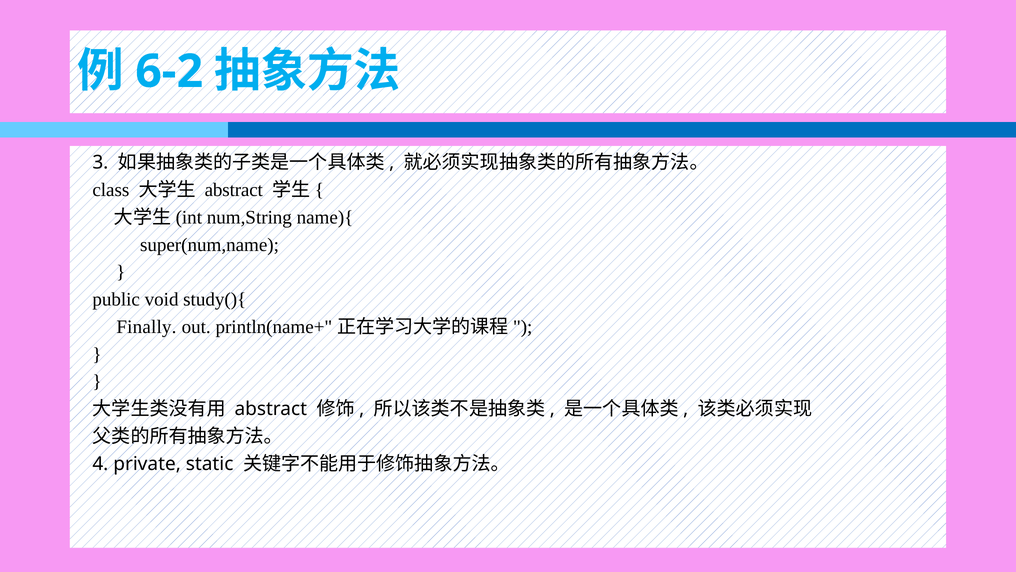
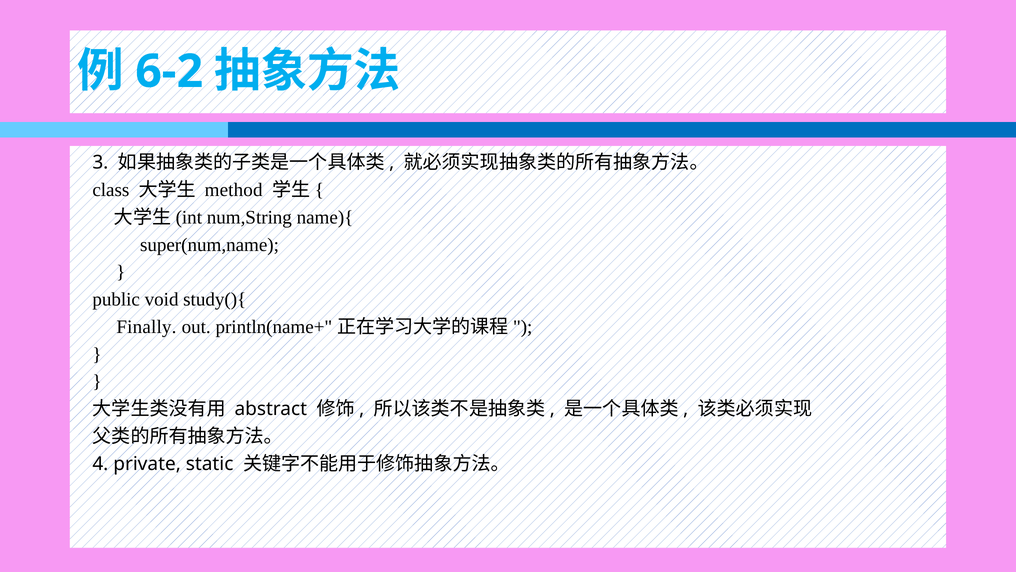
abstract at (234, 190): abstract -> method
